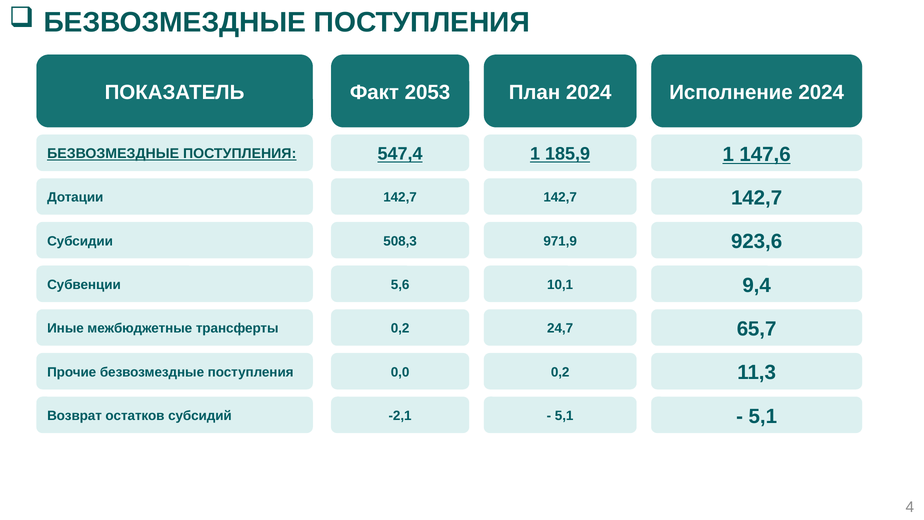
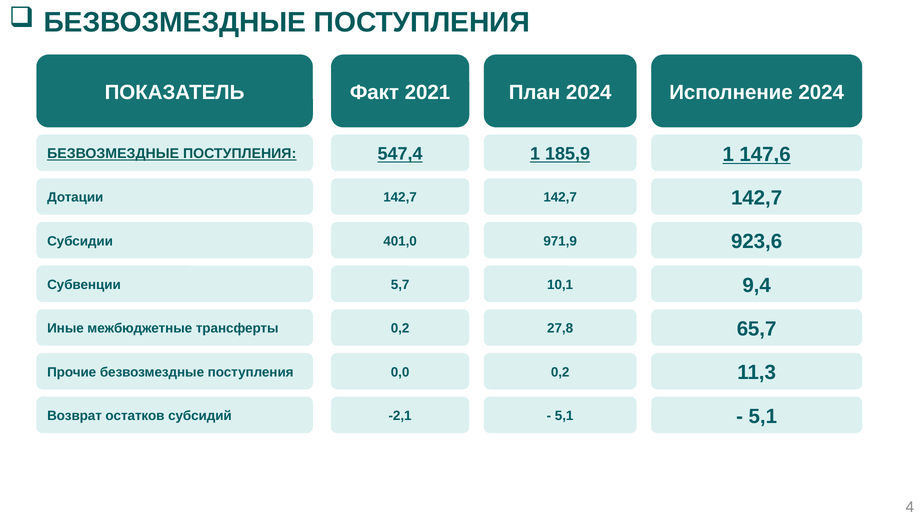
2053: 2053 -> 2021
508,3: 508,3 -> 401,0
5,6: 5,6 -> 5,7
24,7: 24,7 -> 27,8
